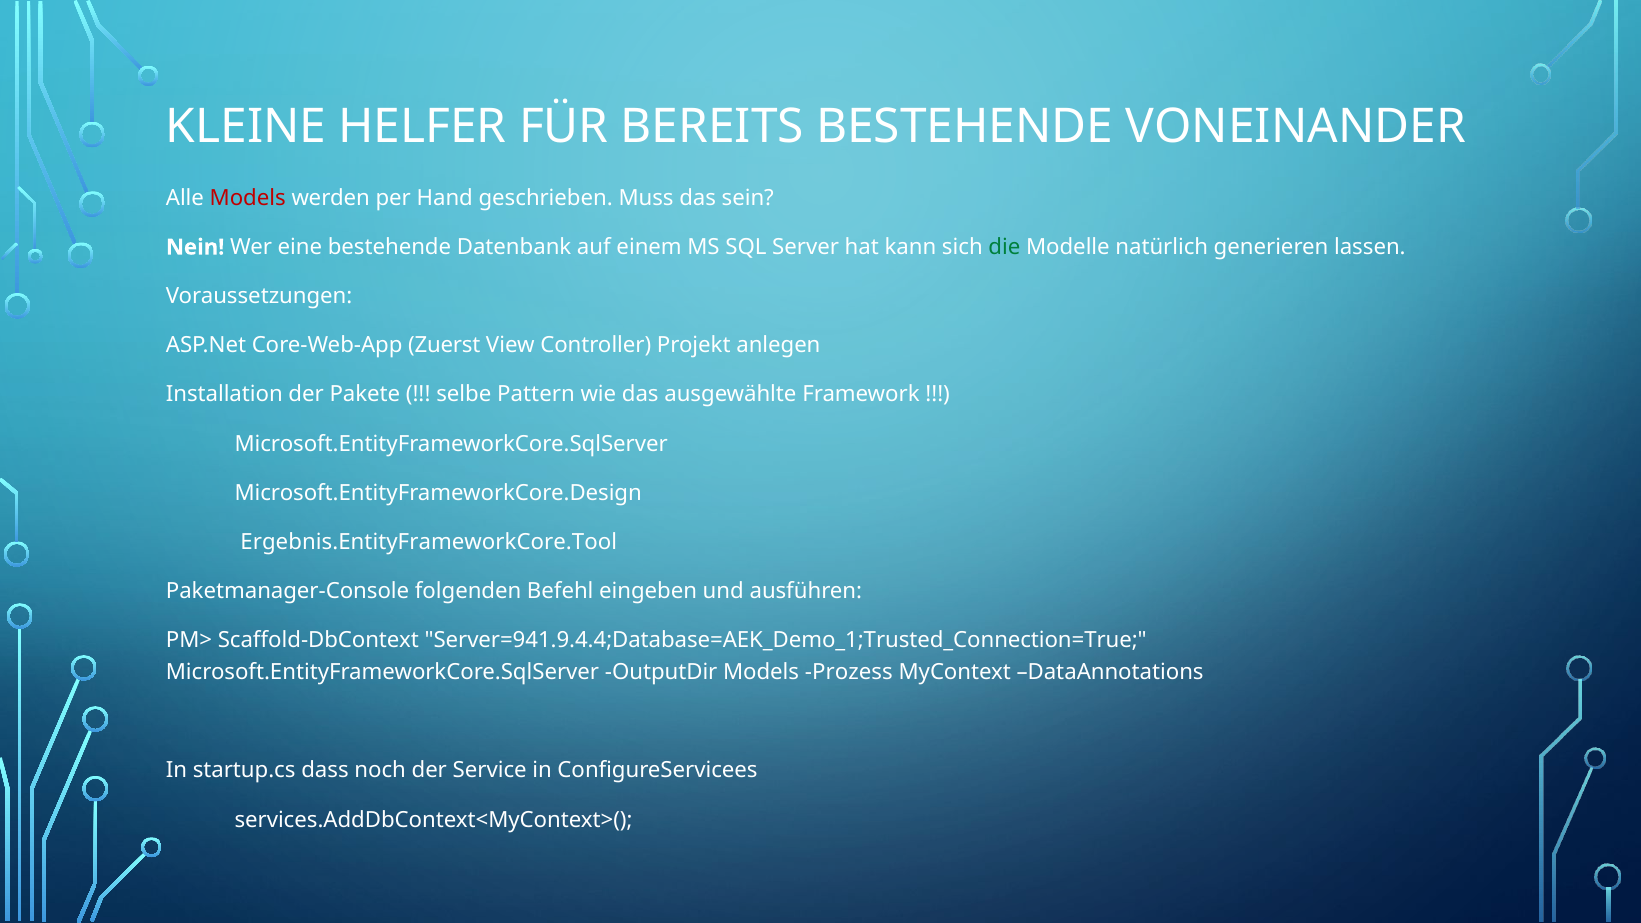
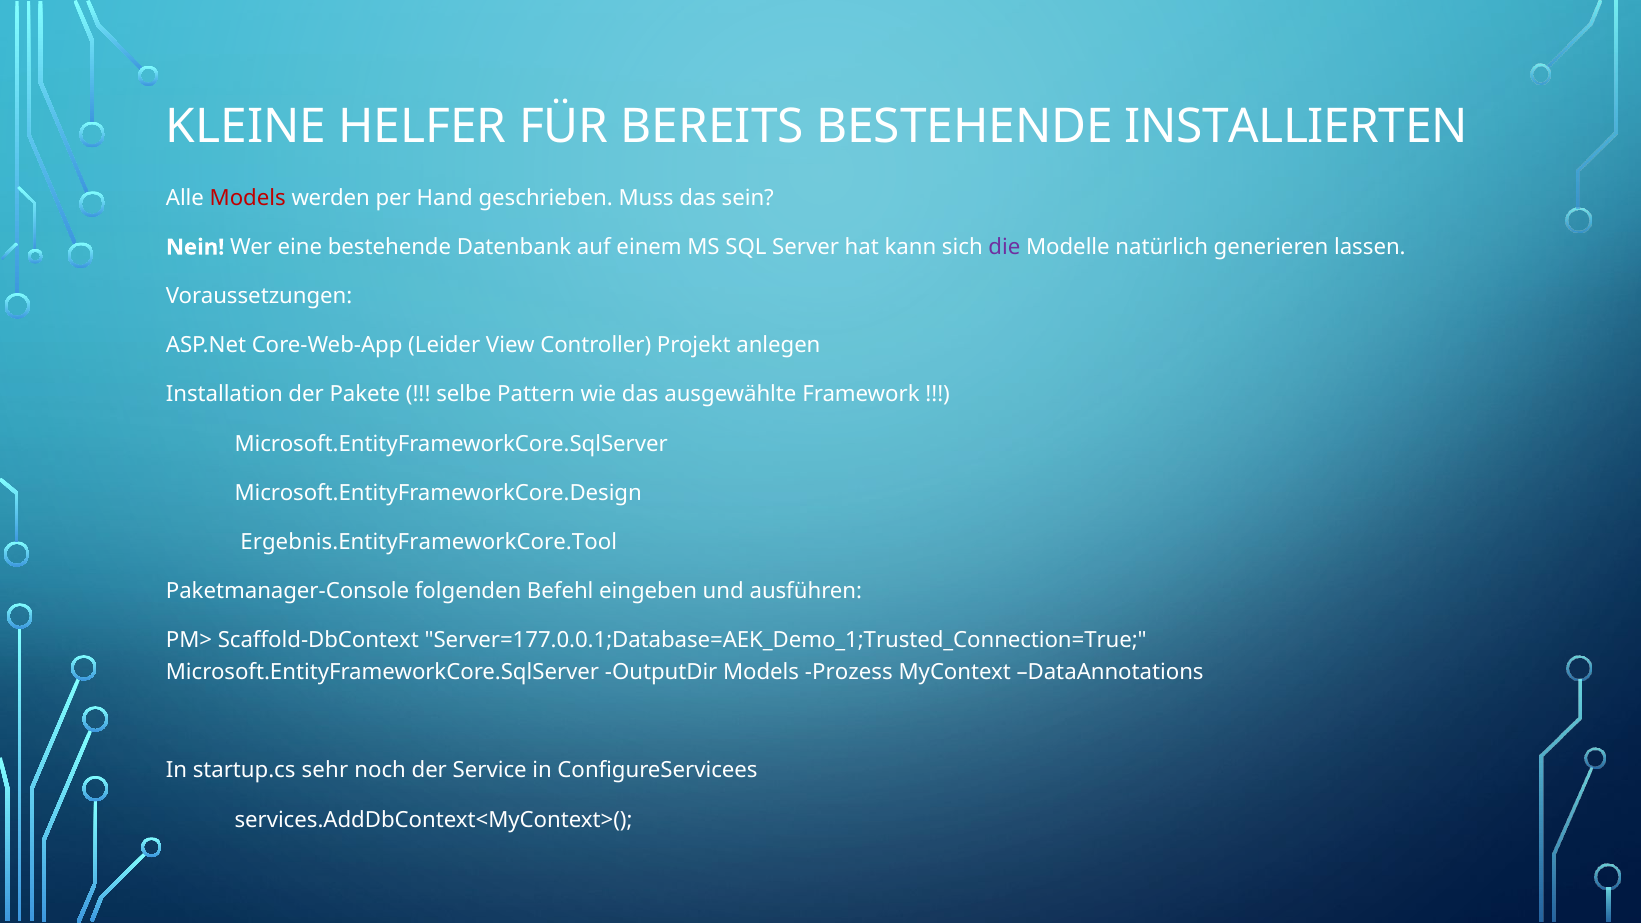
VONEINANDER: VONEINANDER -> INSTALLIERTEN
die colour: green -> purple
Zuerst: Zuerst -> Leider
Server=941.9.4.4;Database=AEK_Demo_1;Trusted_Connection=True: Server=941.9.4.4;Database=AEK_Demo_1;Trusted_Connection=True -> Server=177.0.0.1;Database=AEK_Demo_1;Trusted_Connection=True
dass: dass -> sehr
